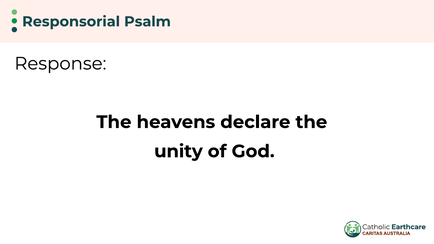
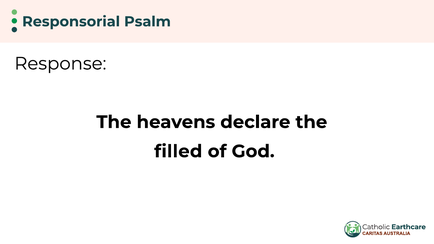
unity: unity -> filled
